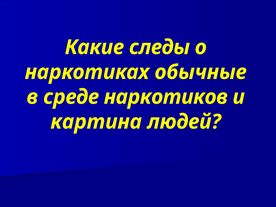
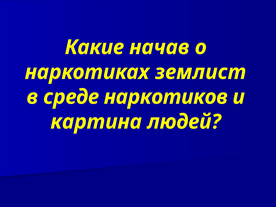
следы: следы -> начав
обычные: обычные -> землист
